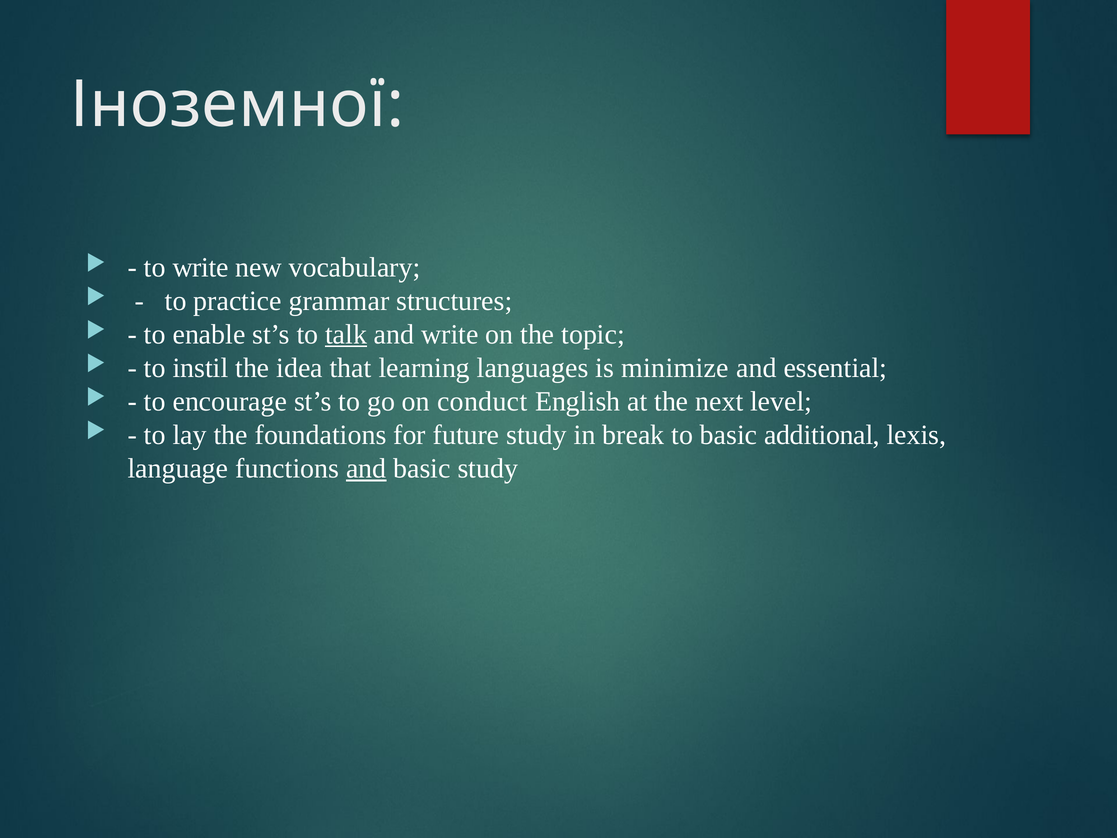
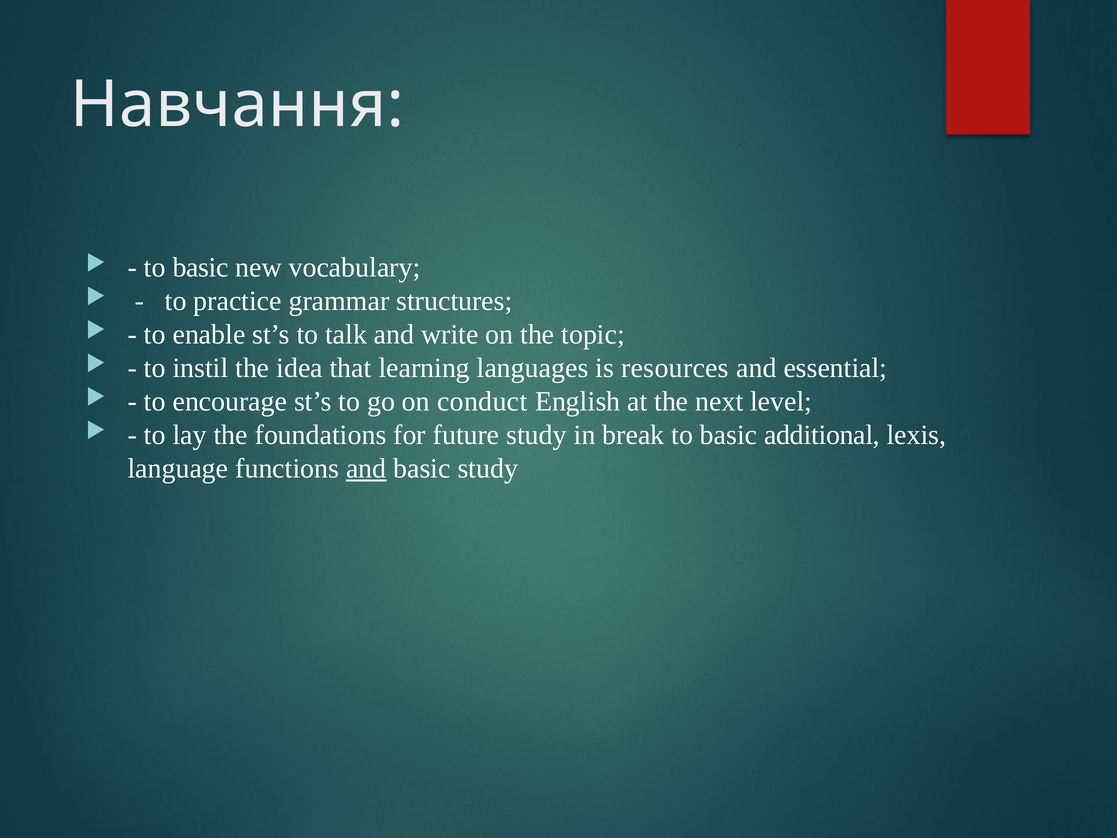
Іноземної: Іноземної -> Навчання
write at (201, 267): write -> basic
talk underline: present -> none
minimize: minimize -> resources
